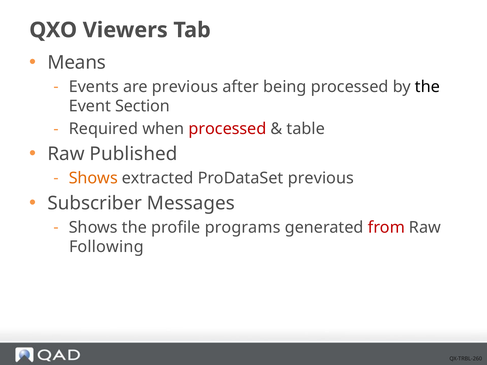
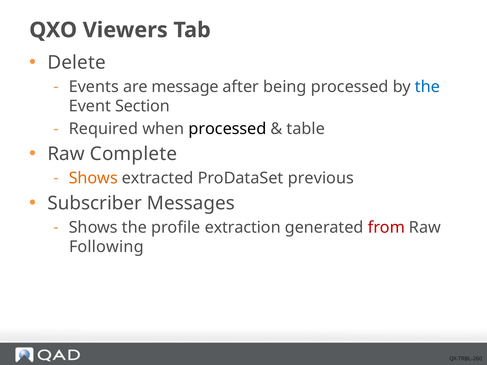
Means: Means -> Delete
are previous: previous -> message
the at (427, 87) colour: black -> blue
processed at (227, 129) colour: red -> black
Published: Published -> Complete
programs: programs -> extraction
